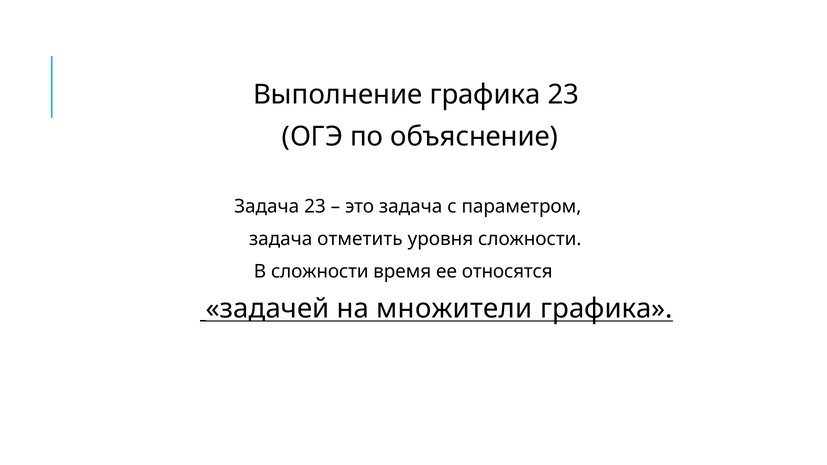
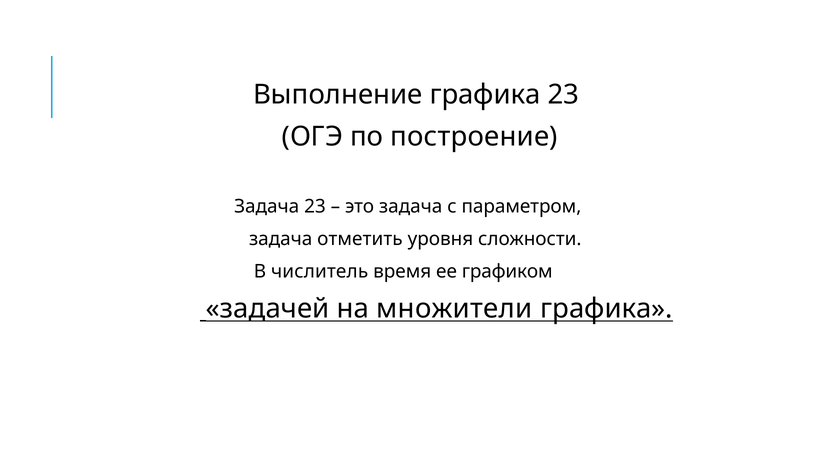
объяснение: объяснение -> построение
В сложности: сложности -> числитель
относятся: относятся -> графиком
